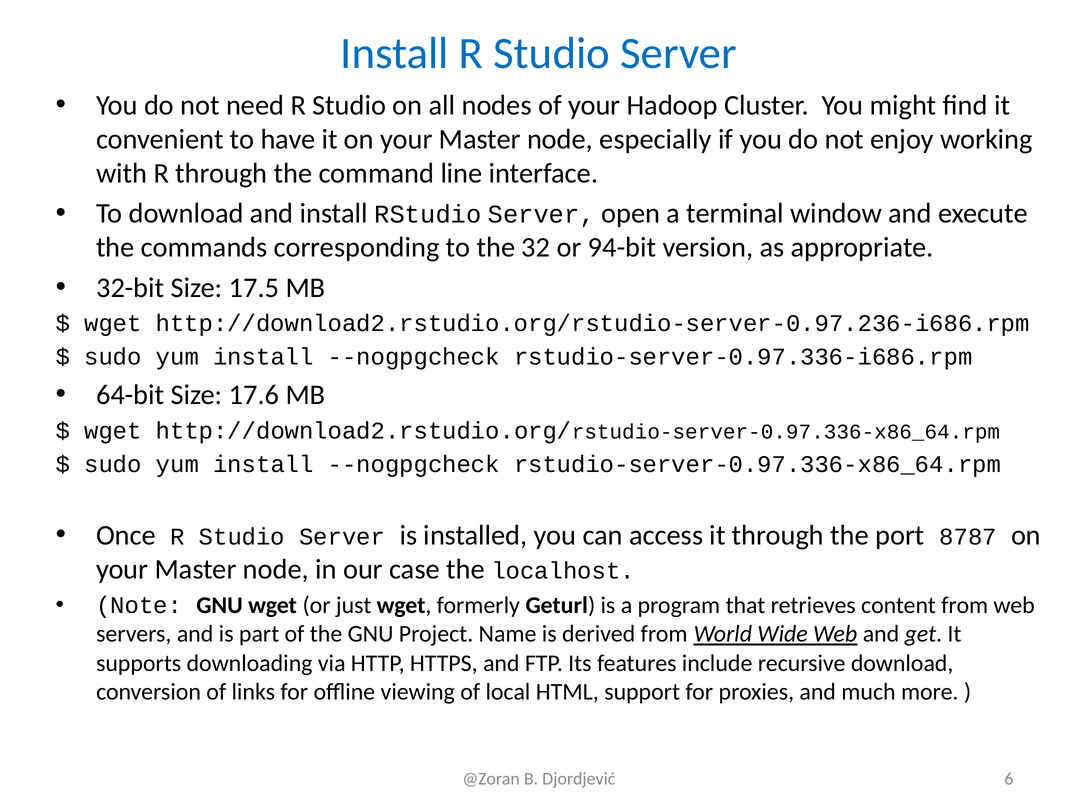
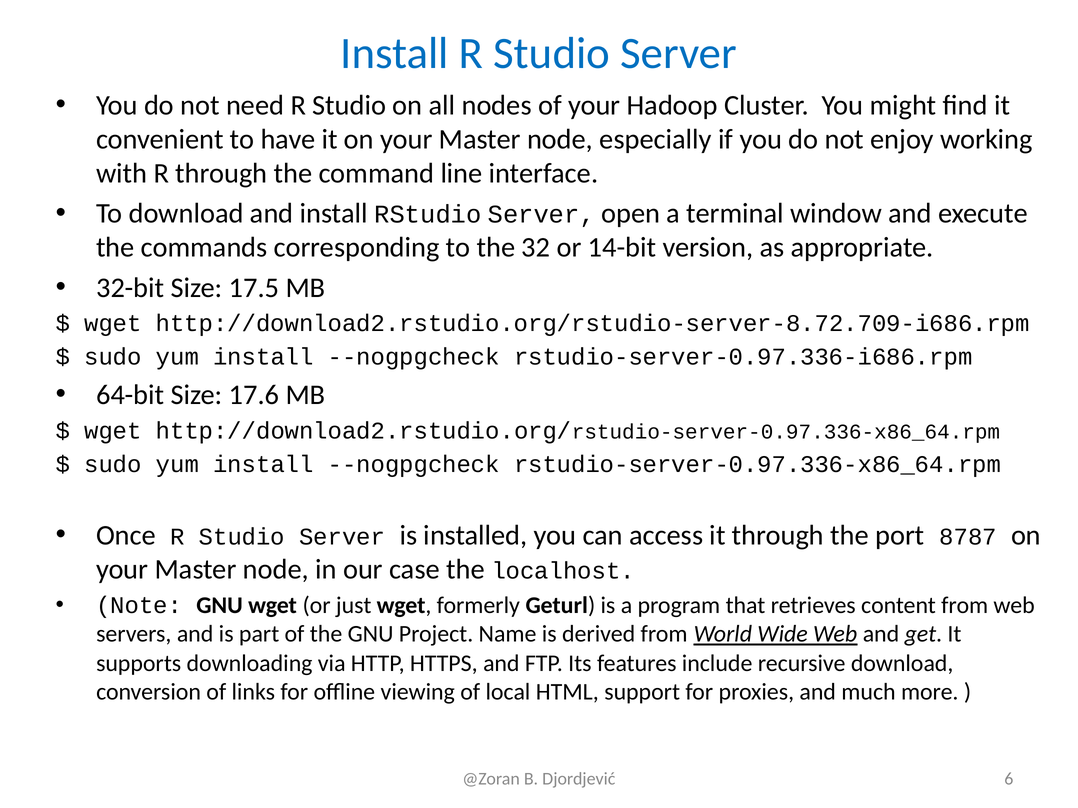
94-bit: 94-bit -> 14-bit
http://download2.rstudio.org/rstudio-server-0.97.236-i686.rpm: http://download2.rstudio.org/rstudio-server-0.97.236-i686.rpm -> http://download2.rstudio.org/rstudio-server-8.72.709-i686.rpm
